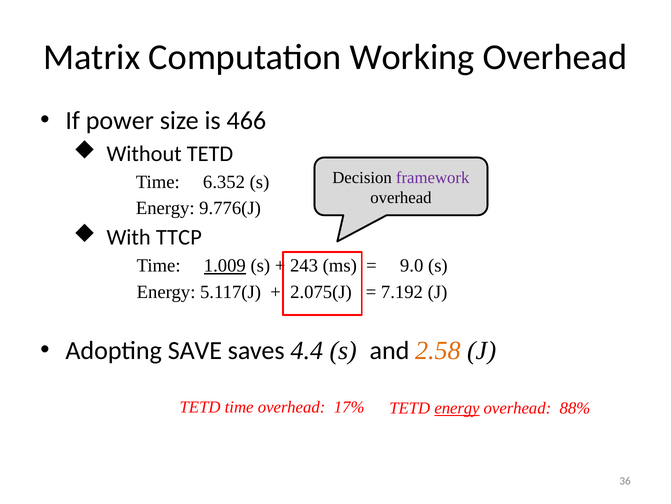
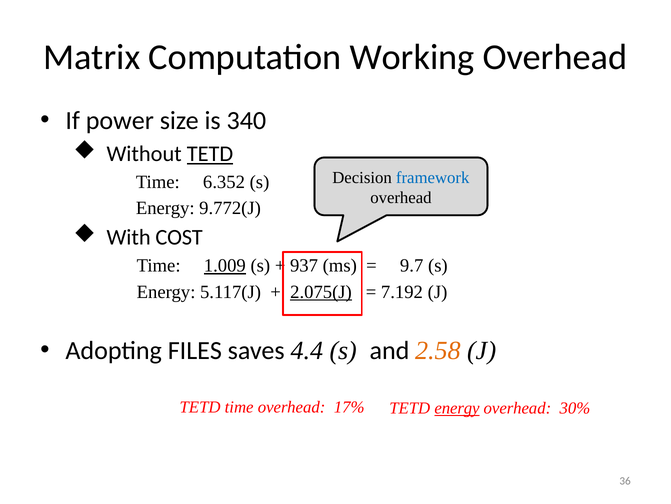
466: 466 -> 340
TETD at (210, 154) underline: none -> present
framework colour: purple -> blue
9.776(J: 9.776(J -> 9.772(J
TTCP: TTCP -> COST
243: 243 -> 937
9.0: 9.0 -> 9.7
2.075(J underline: none -> present
SAVE: SAVE -> FILES
88%: 88% -> 30%
